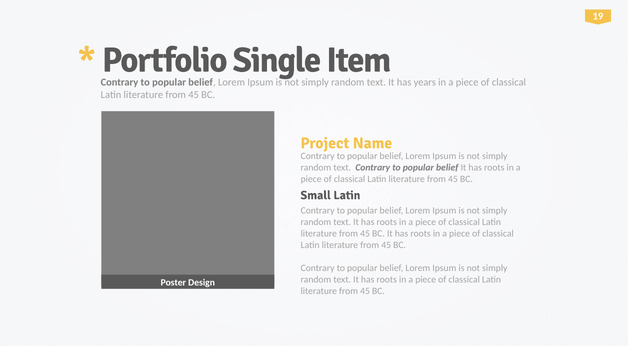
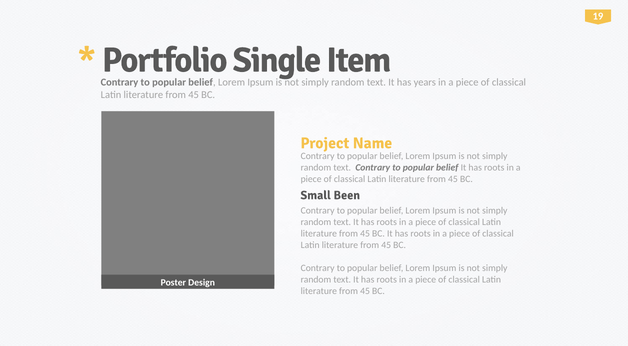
Small Latin: Latin -> Been
